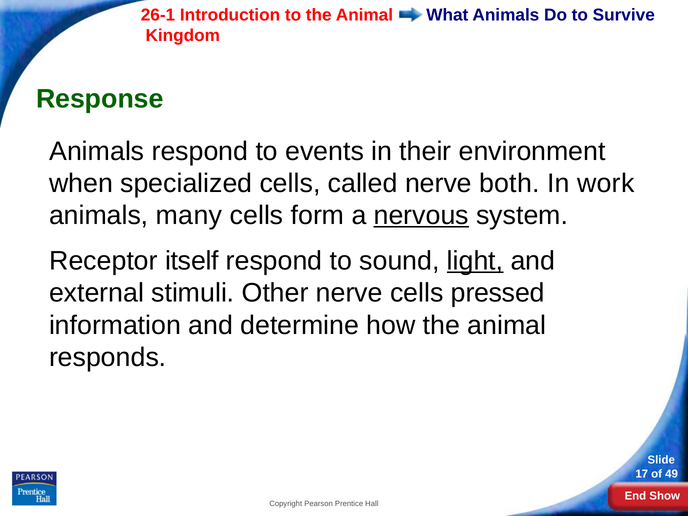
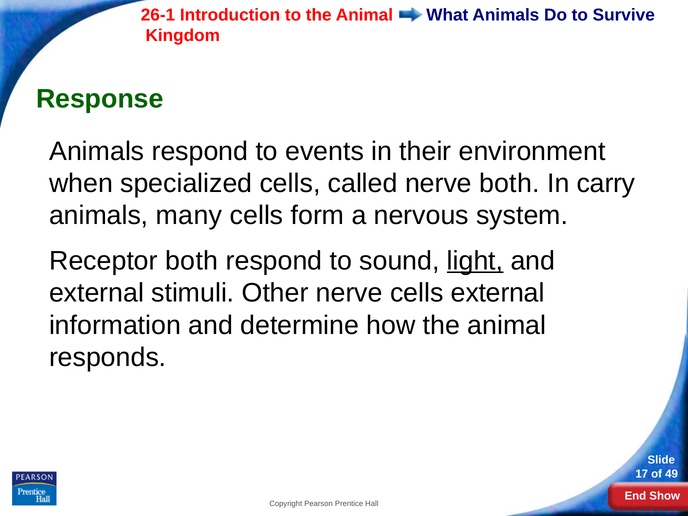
work: work -> carry
nervous underline: present -> none
Receptor itself: itself -> both
cells pressed: pressed -> external
